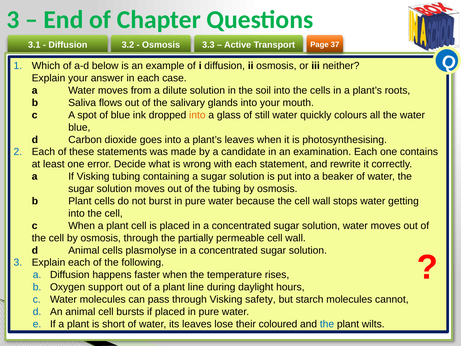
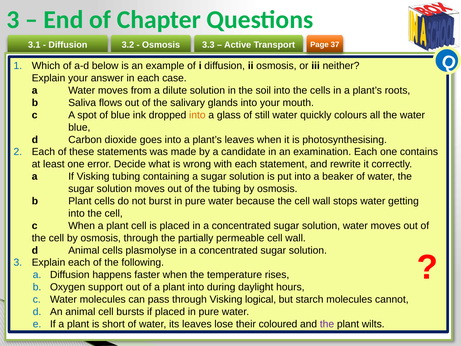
plant line: line -> into
safety: safety -> logical
the at (327, 324) colour: blue -> purple
